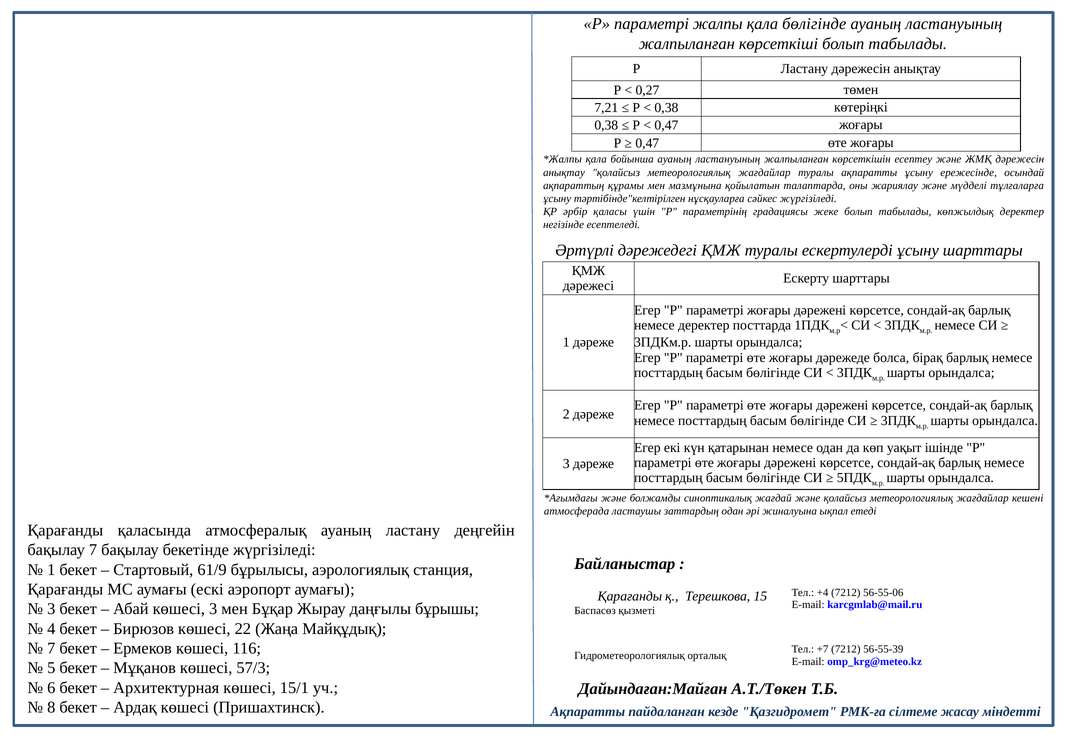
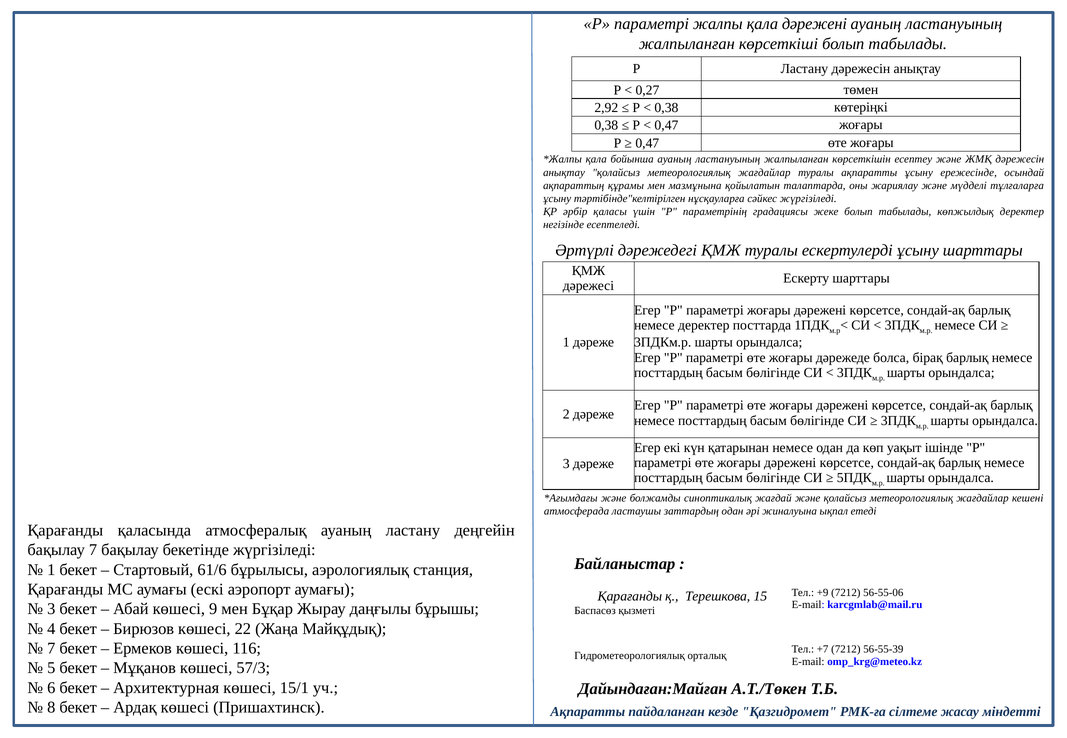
қала бөлігінде: бөлігінде -> дәрежені
7,21: 7,21 -> 2,92
61/9: 61/9 -> 61/6
+4: +4 -> +9
көшесі 3: 3 -> 9
